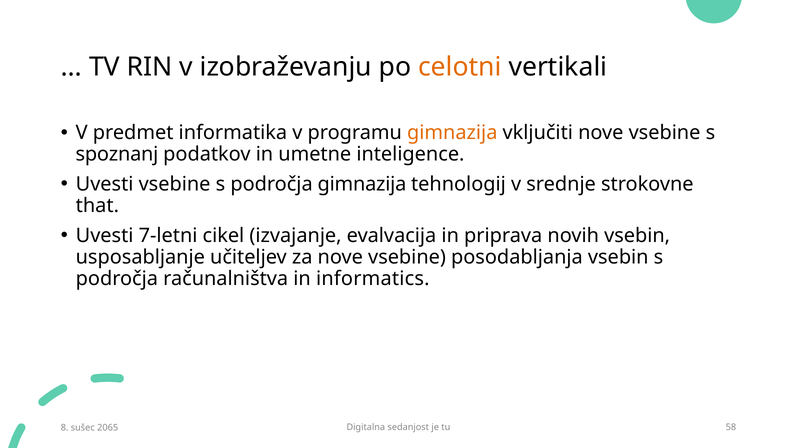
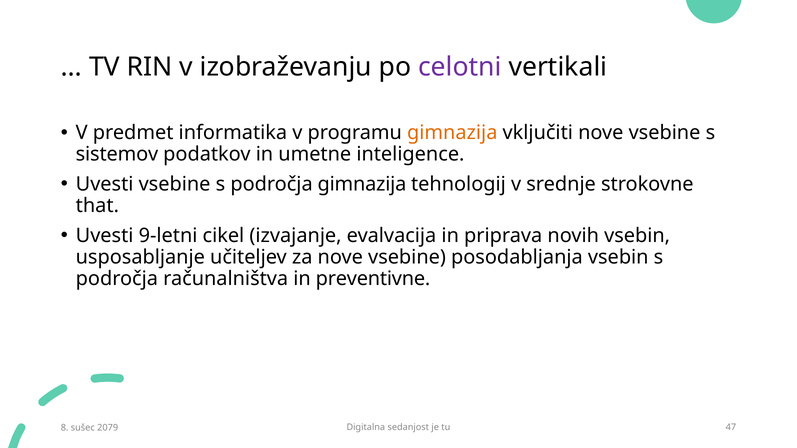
celotni colour: orange -> purple
spoznanj: spoznanj -> sistemov
7-letni: 7-letni -> 9-letni
informatics: informatics -> preventivne
58: 58 -> 47
2065: 2065 -> 2079
